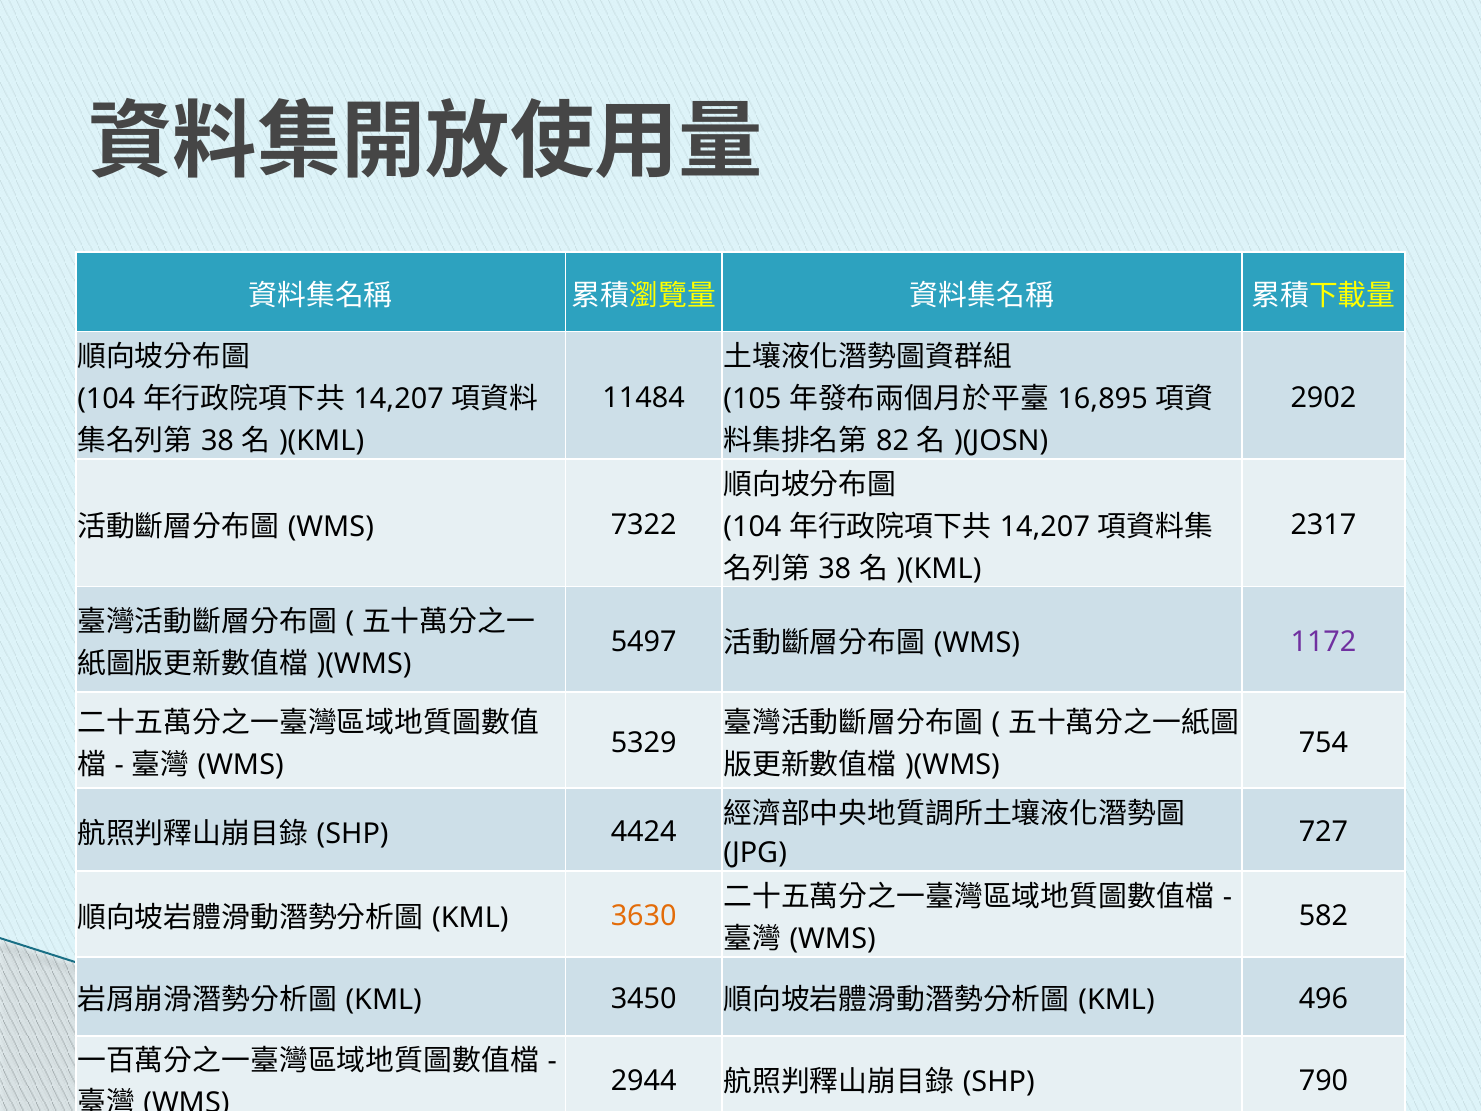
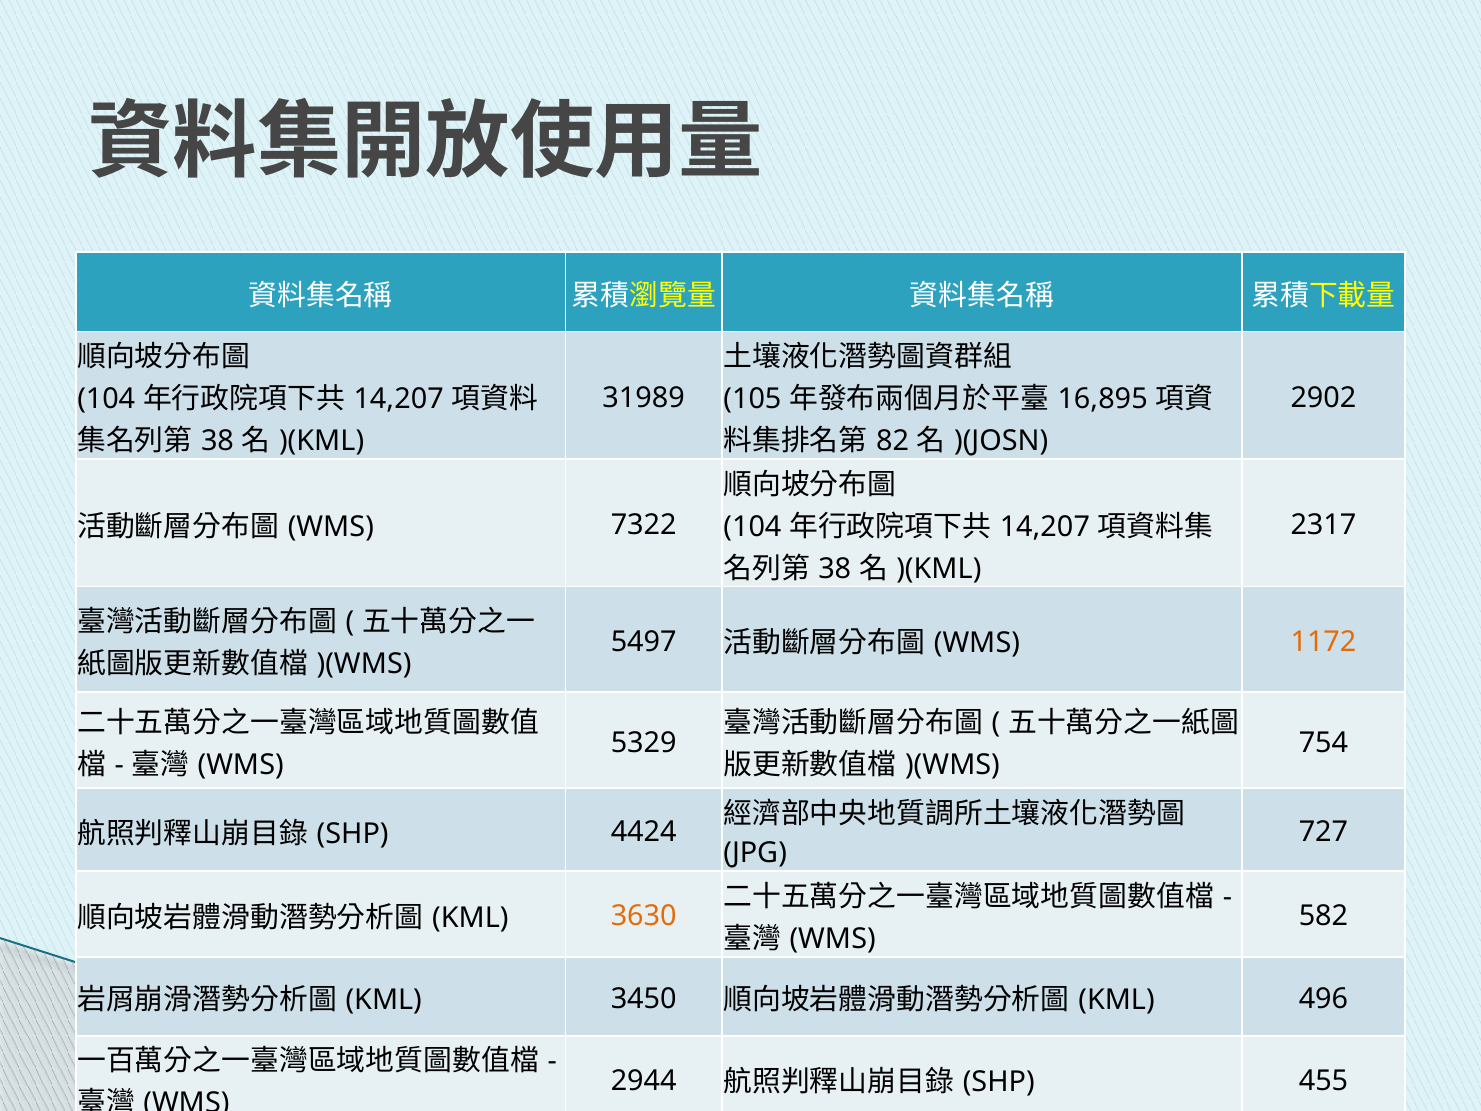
11484: 11484 -> 31989
1172 colour: purple -> orange
790: 790 -> 455
